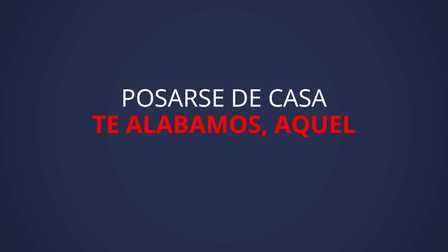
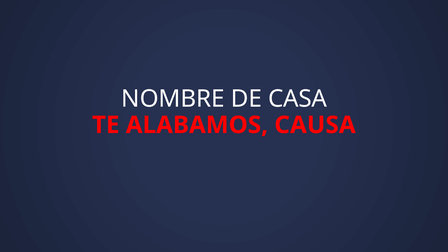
POSARSE: POSARSE -> NOMBRE
AQUEL: AQUEL -> CAUSA
